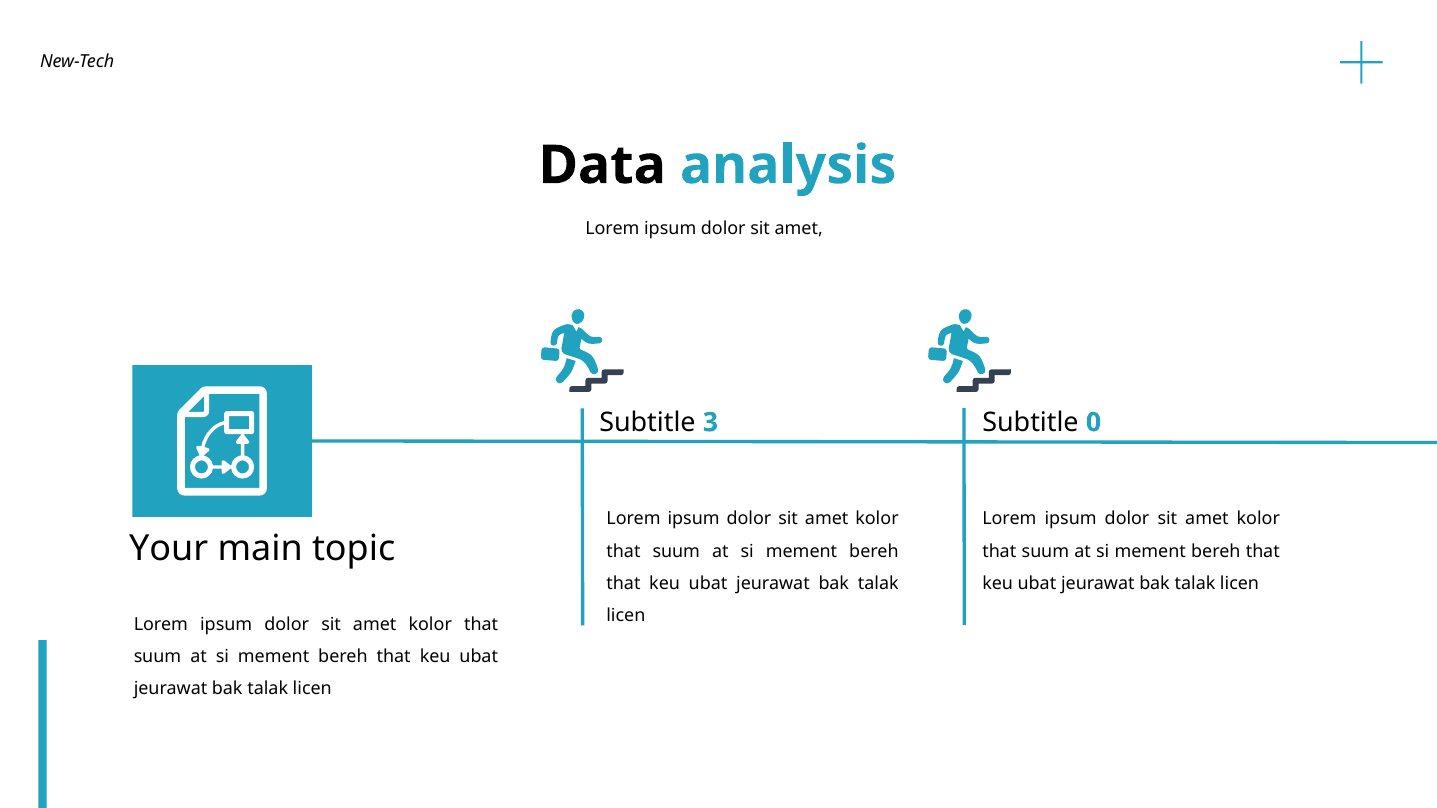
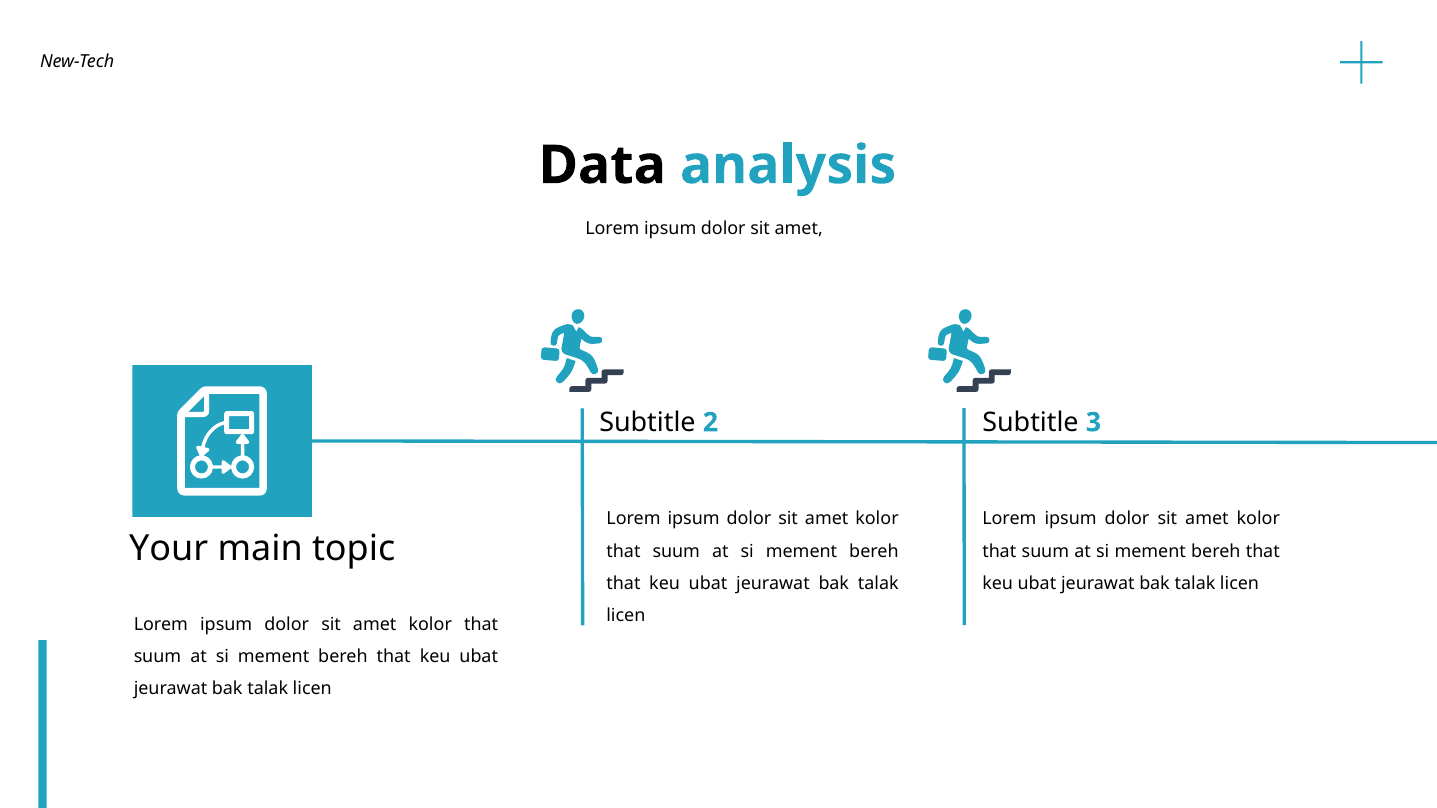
3: 3 -> 2
0: 0 -> 3
